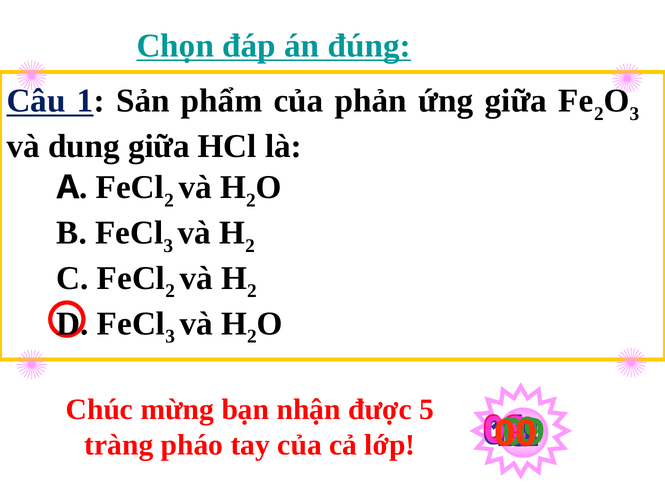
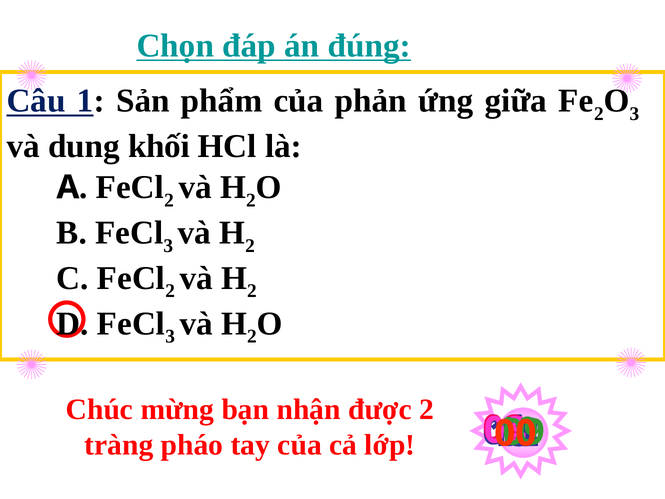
dung giữa: giữa -> khối
được 5: 5 -> 2
